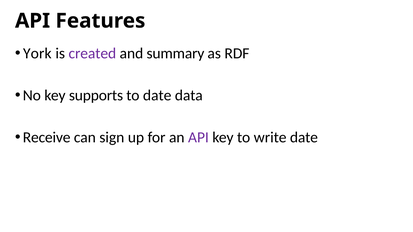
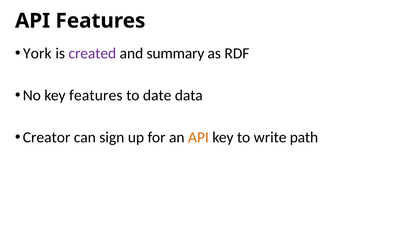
key supports: supports -> features
Receive: Receive -> Creator
API at (198, 138) colour: purple -> orange
write date: date -> path
